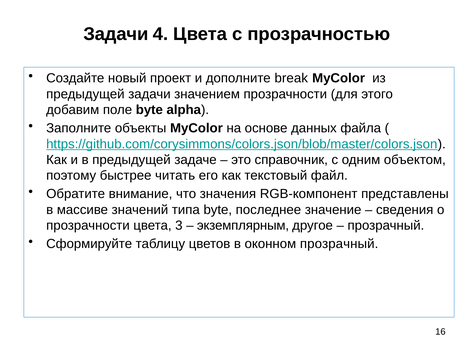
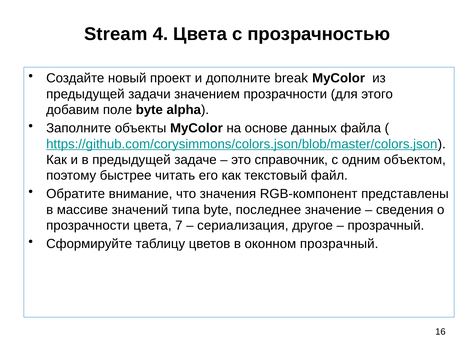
Задачи at (116, 34): Задачи -> Stream
3: 3 -> 7
экземплярным: экземплярным -> сериализация
